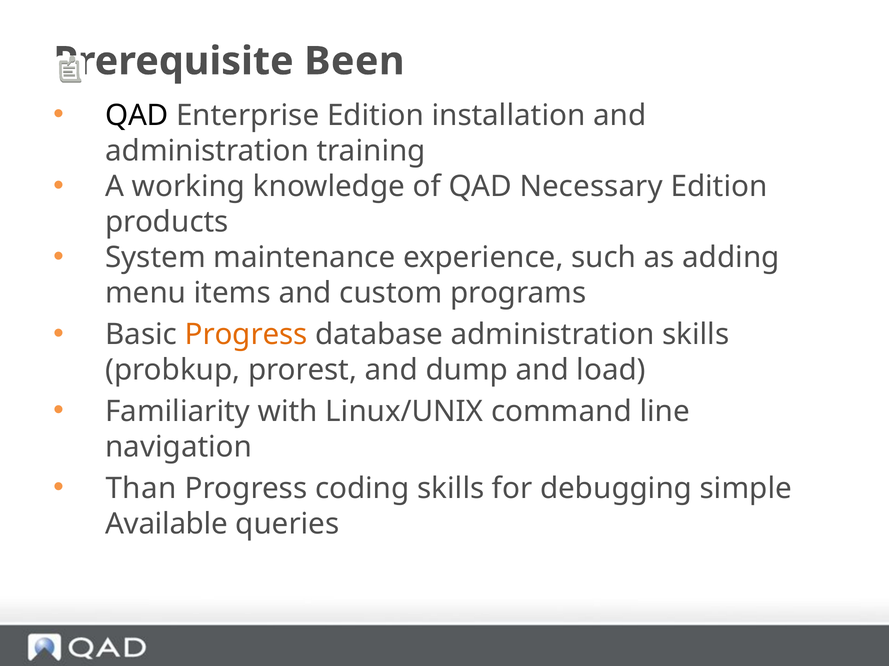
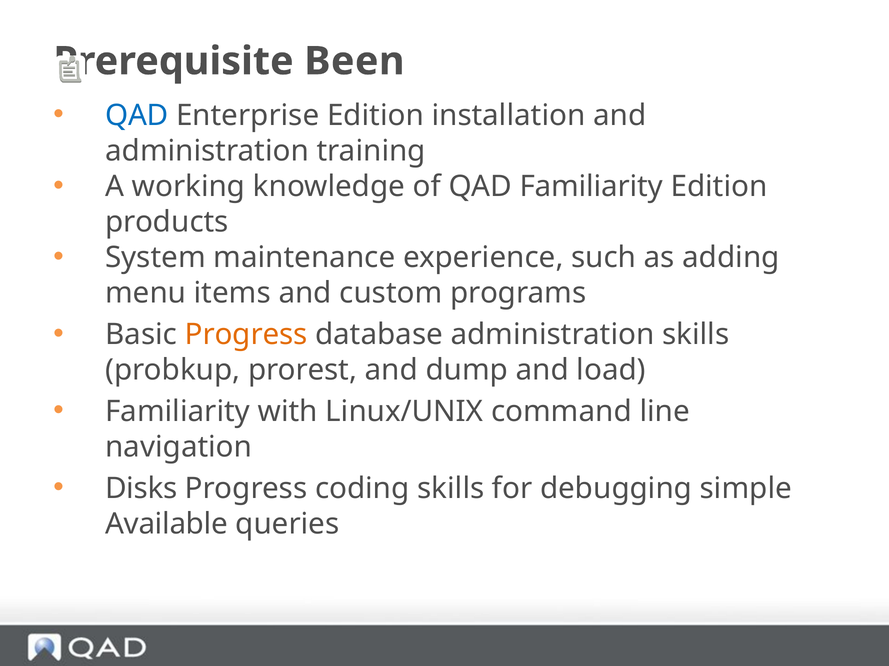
QAD at (137, 115) colour: black -> blue
QAD Necessary: Necessary -> Familiarity
Than: Than -> Disks
